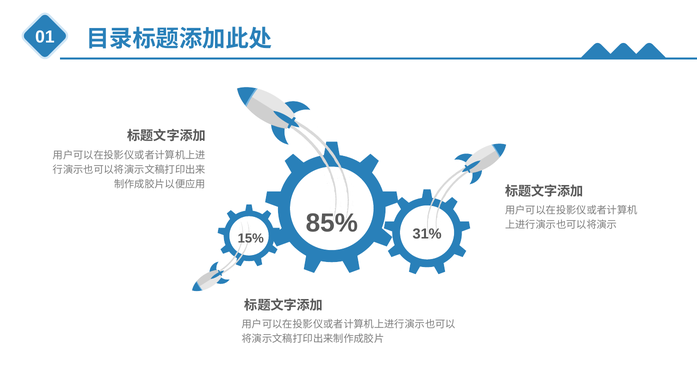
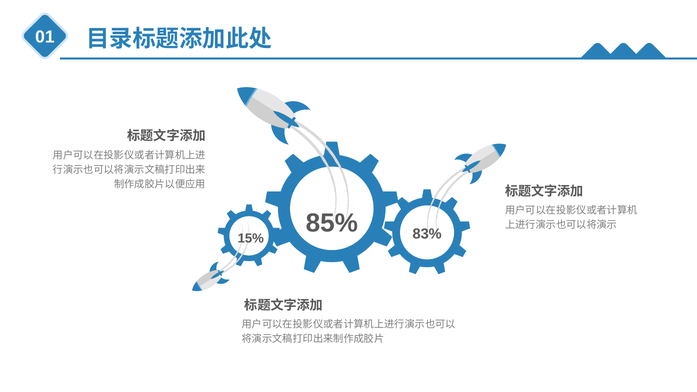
31%: 31% -> 83%
